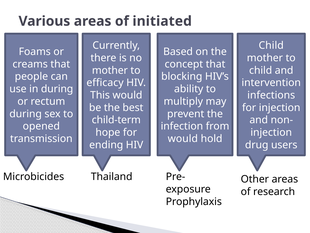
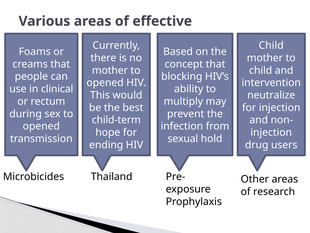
initiated: initiated -> effective
efficacy at (105, 83): efficacy -> opened
in during: during -> clinical
infections: infections -> neutralize
would at (183, 138): would -> sexual
